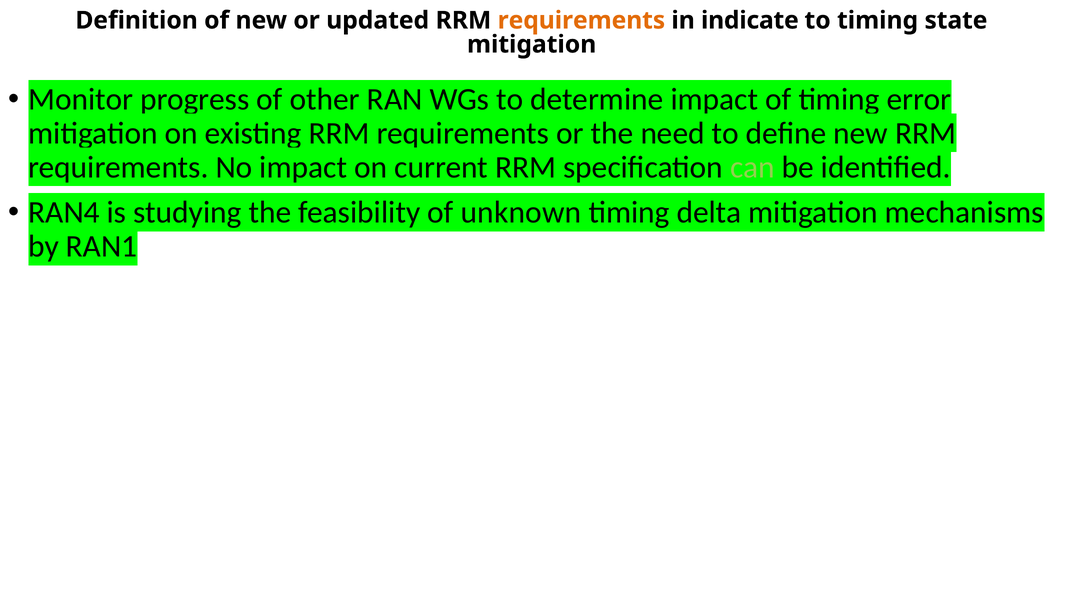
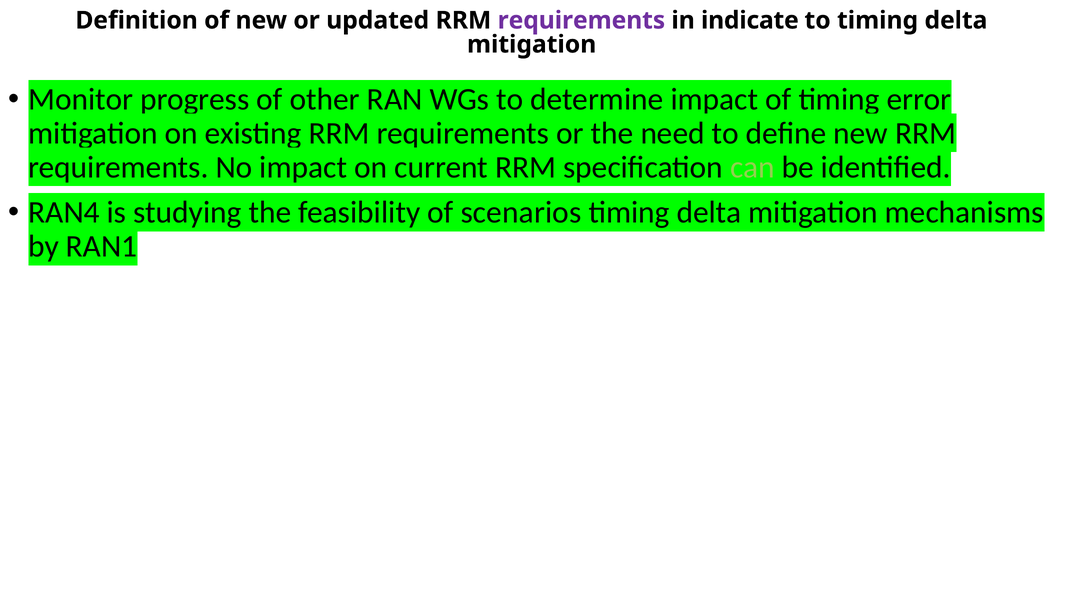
requirements at (581, 20) colour: orange -> purple
to timing state: state -> delta
unknown: unknown -> scenarios
